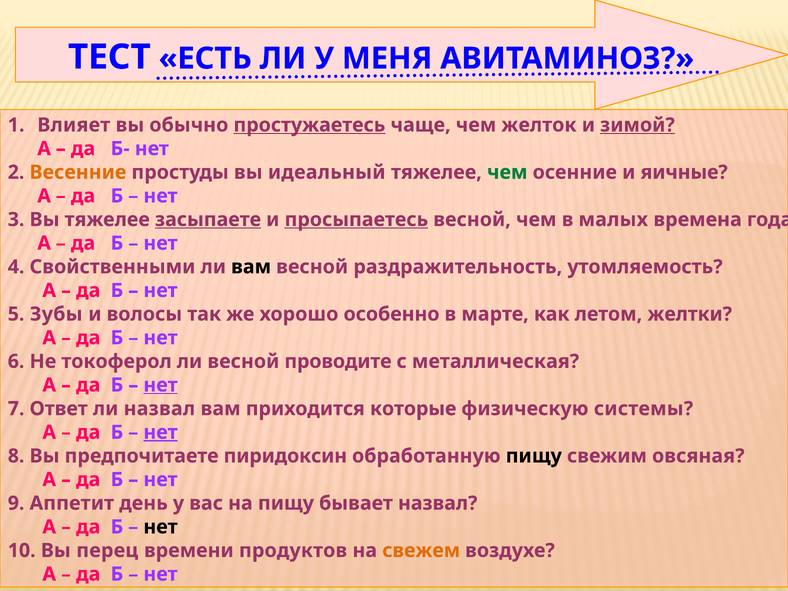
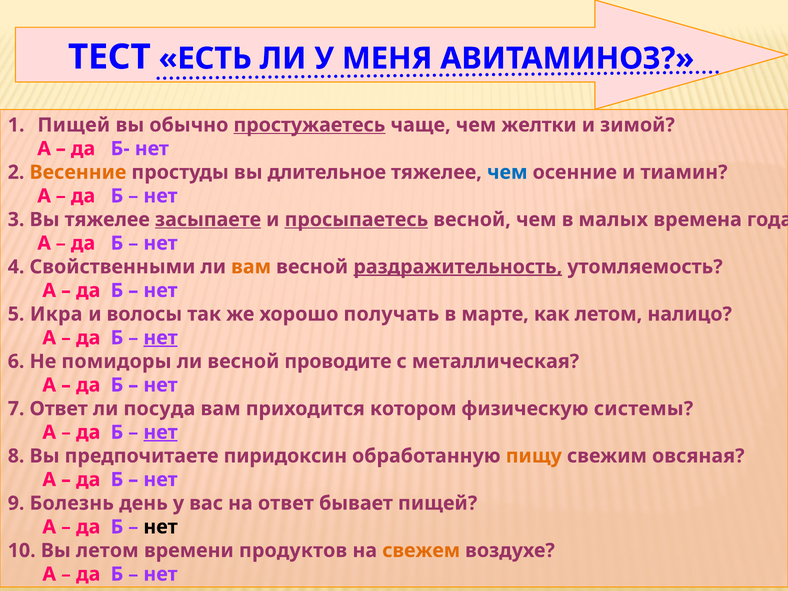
Влияет at (74, 125): Влияет -> Пищей
желток: желток -> желтки
зимой underline: present -> none
идеальный: идеальный -> длительное
чем at (507, 172) colour: green -> blue
яичные: яичные -> тиамин
вам at (251, 267) colour: black -> orange
раздражительность underline: none -> present
Зубы: Зубы -> Икра
особенно: особенно -> получать
желтки: желтки -> налицо
нет at (160, 338) underline: none -> present
токоферол: токоферол -> помидоры
нет at (160, 385) underline: present -> none
ли назвал: назвал -> посуда
которые: которые -> котором
пищу at (534, 456) colour: black -> orange
Аппетит: Аппетит -> Болезнь
на пищу: пищу -> ответ
бывает назвал: назвал -> пищей
Вы перец: перец -> летом
